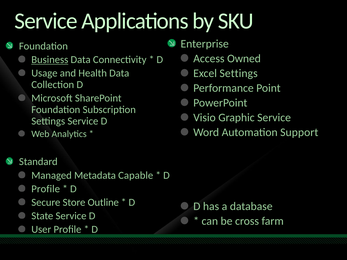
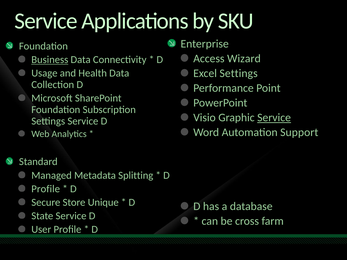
Owned: Owned -> Wizard
Service at (274, 118) underline: none -> present
Capable: Capable -> Splitting
Outline: Outline -> Unique
